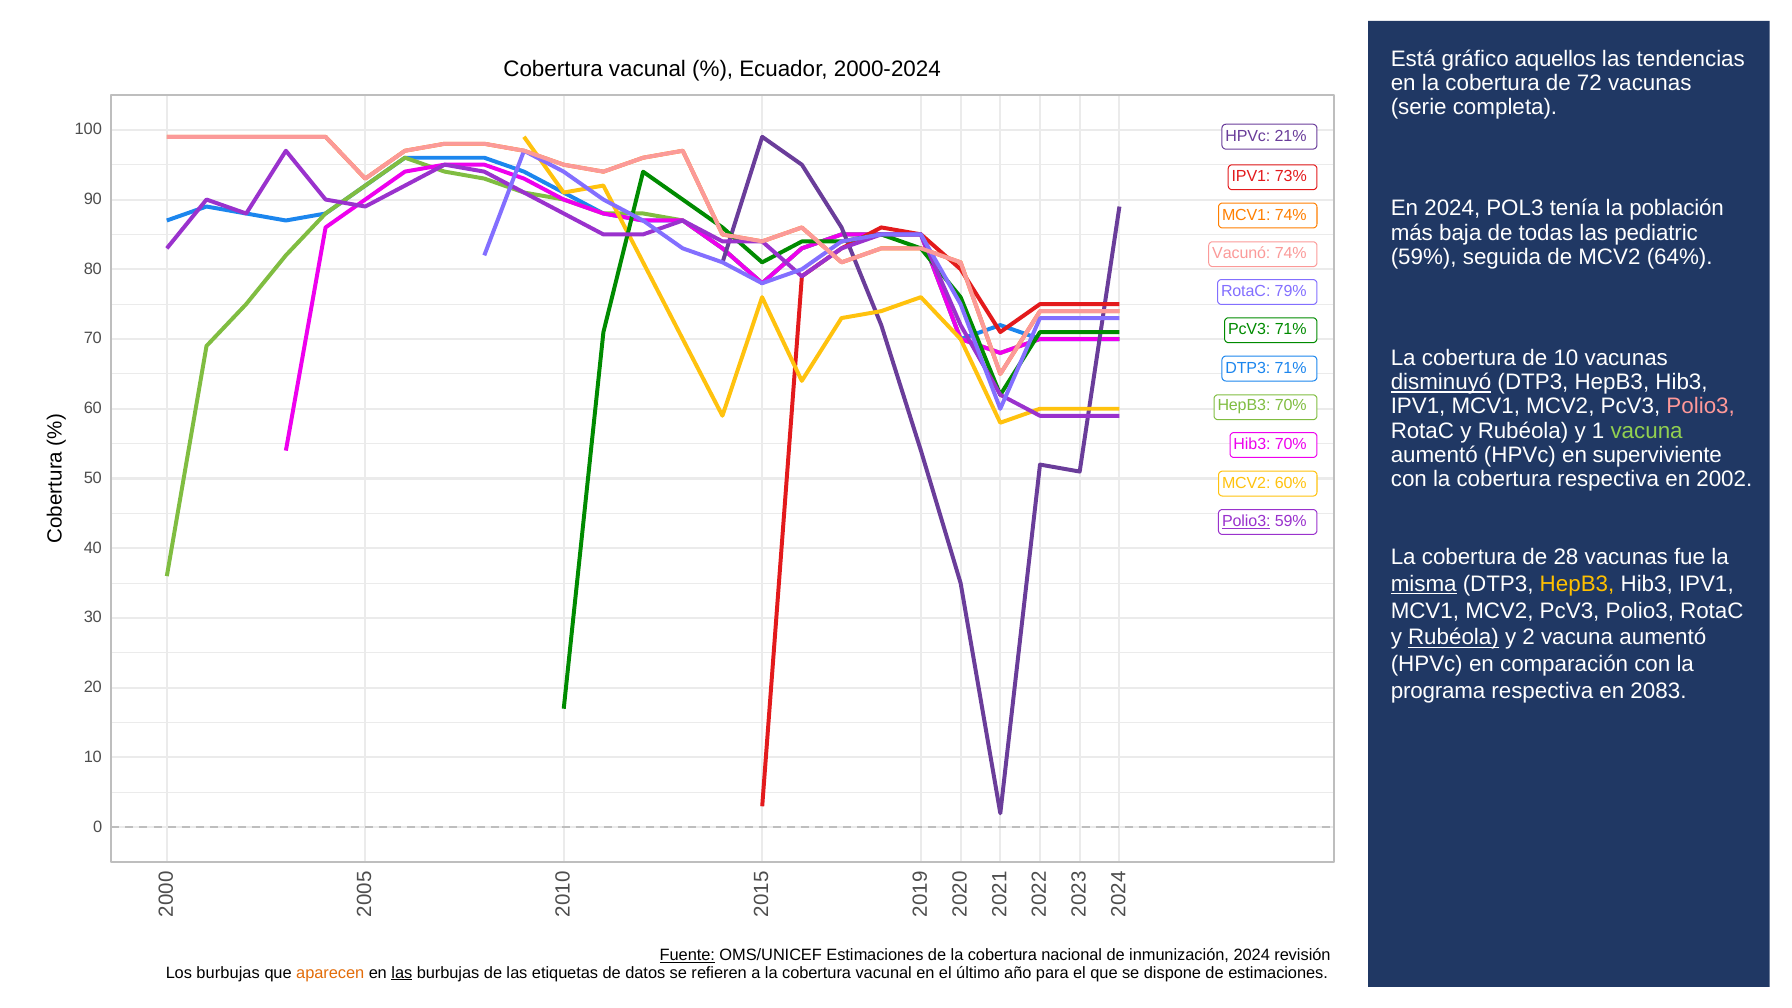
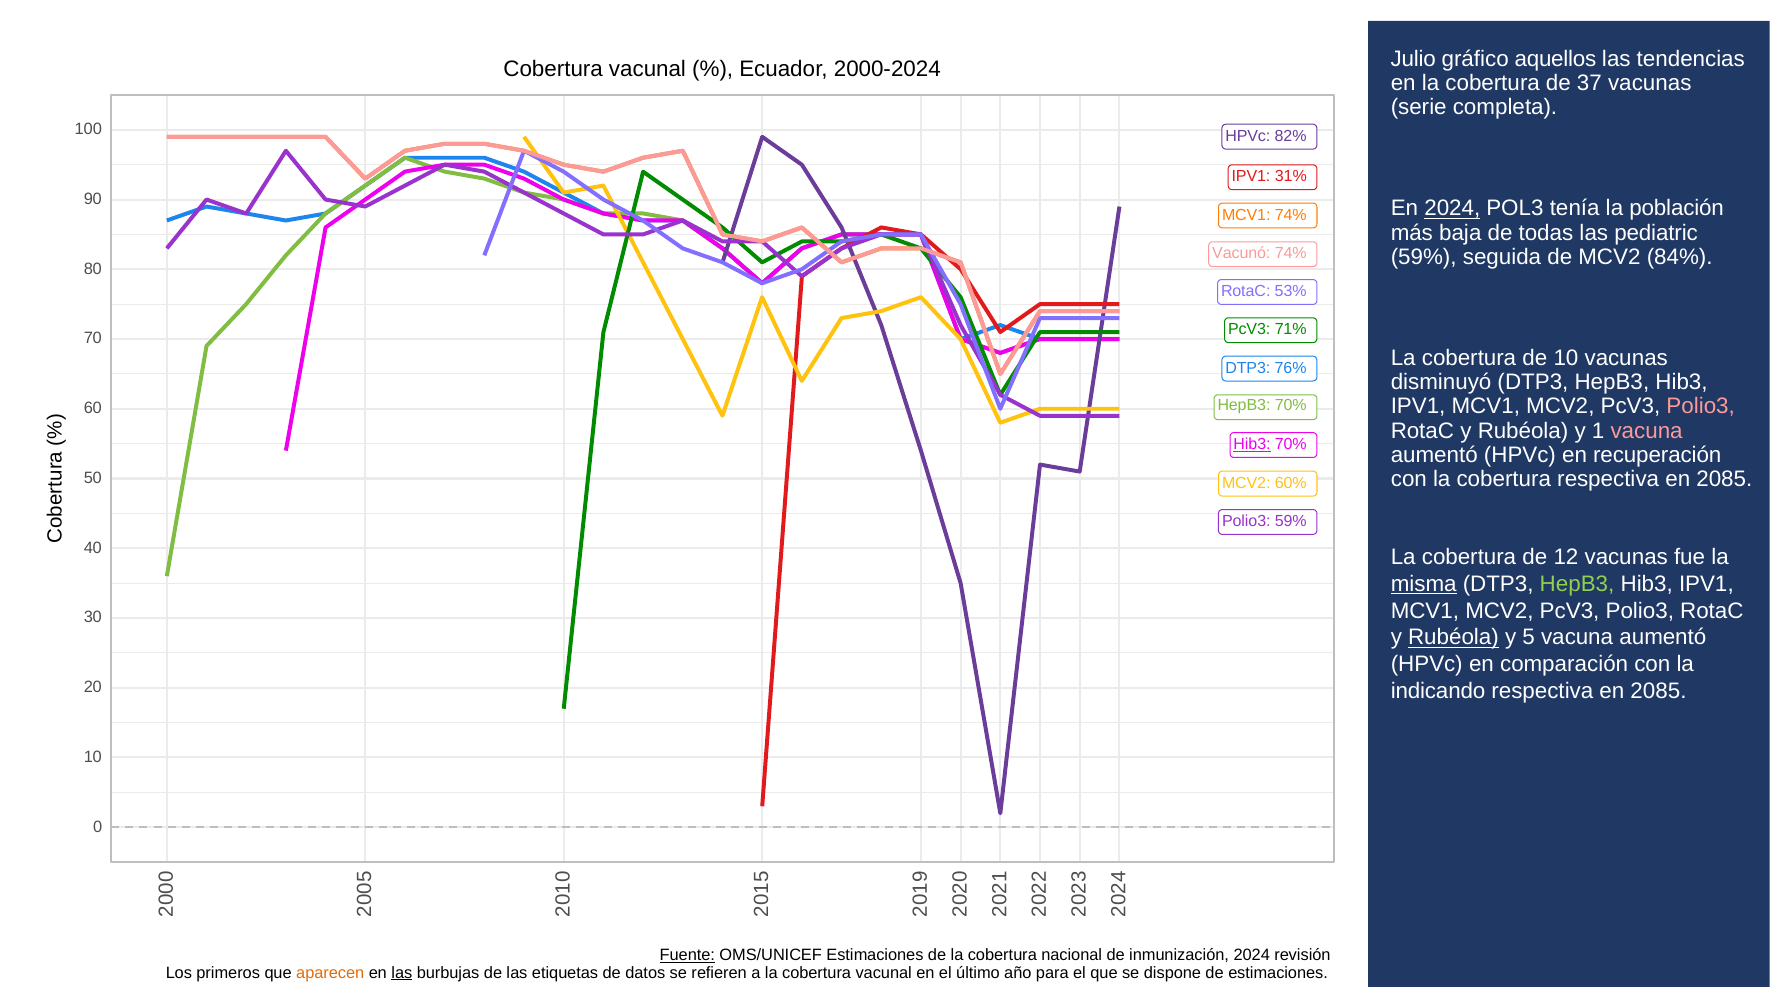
Está: Está -> Julio
72: 72 -> 37
21%: 21% -> 82%
73%: 73% -> 31%
2024 at (1452, 209) underline: none -> present
64%: 64% -> 84%
79%: 79% -> 53%
DTP3 71%: 71% -> 76%
disminuyó underline: present -> none
vacuna at (1647, 431) colour: light green -> pink
Hib3 at (1252, 444) underline: none -> present
superviviente: superviviente -> recuperación
cobertura respectiva en 2002: 2002 -> 2085
Polio3 at (1246, 521) underline: present -> none
28: 28 -> 12
HepB3 at (1577, 584) colour: yellow -> light green
y 2: 2 -> 5
programa: programa -> indicando
2083 at (1658, 691): 2083 -> 2085
Los burbujas: burbujas -> primeros
